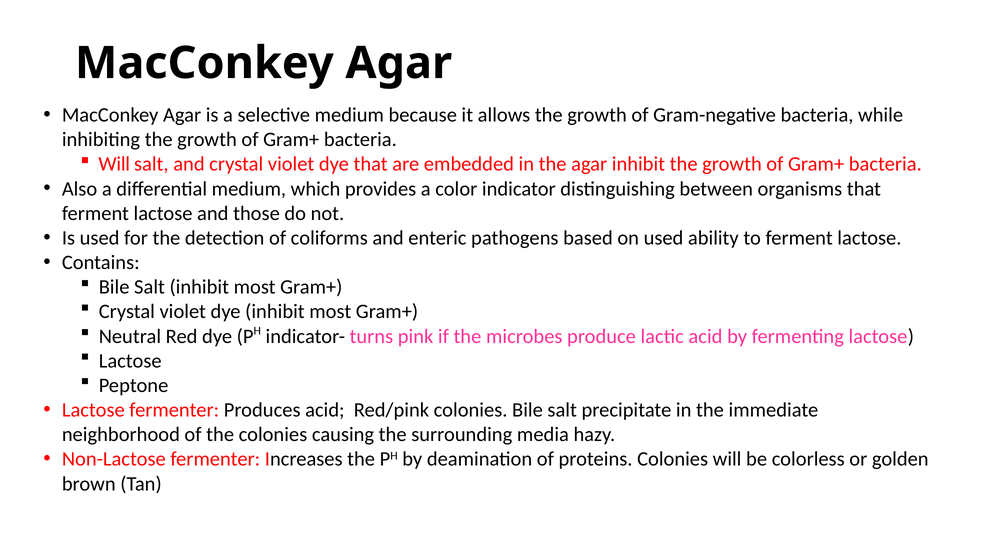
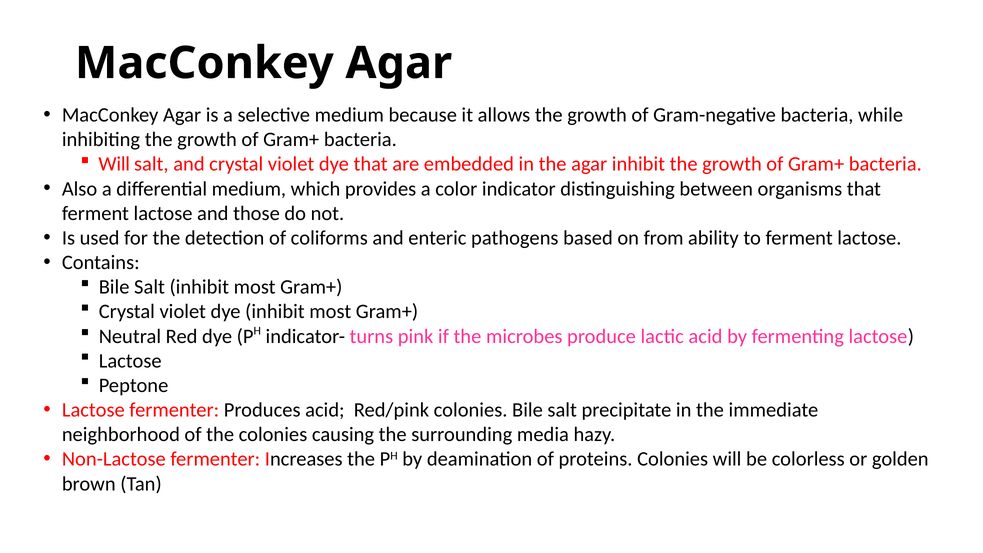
on used: used -> from
